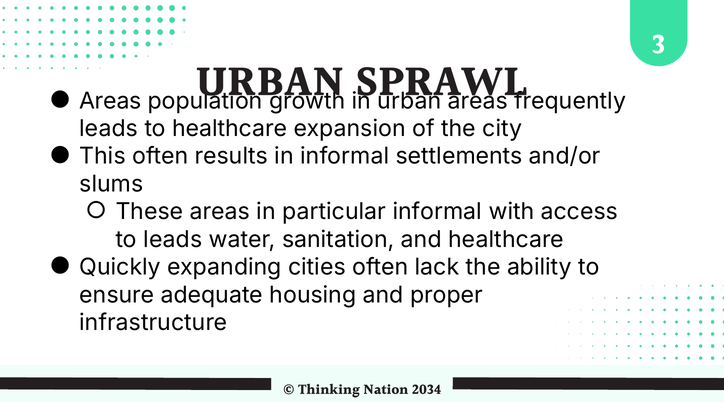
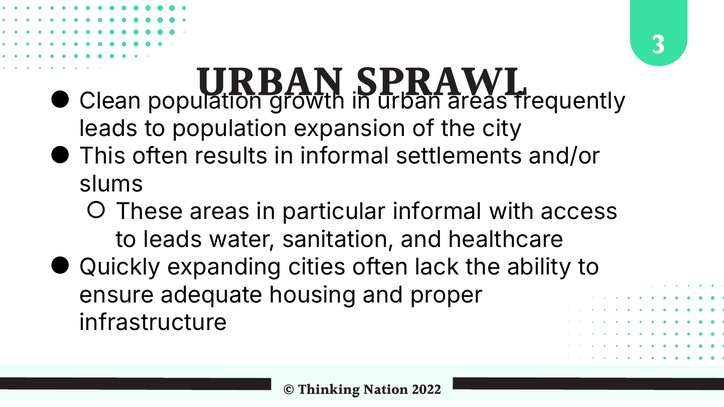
Areas at (110, 101): Areas -> Clean
to healthcare: healthcare -> population
2034: 2034 -> 2022
